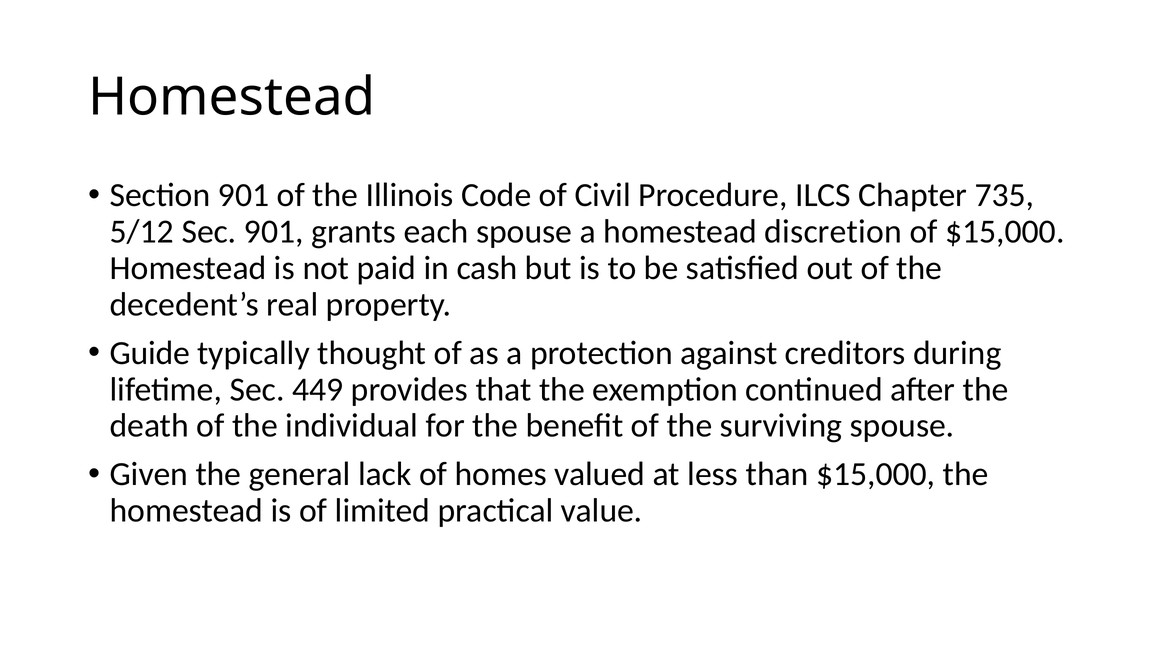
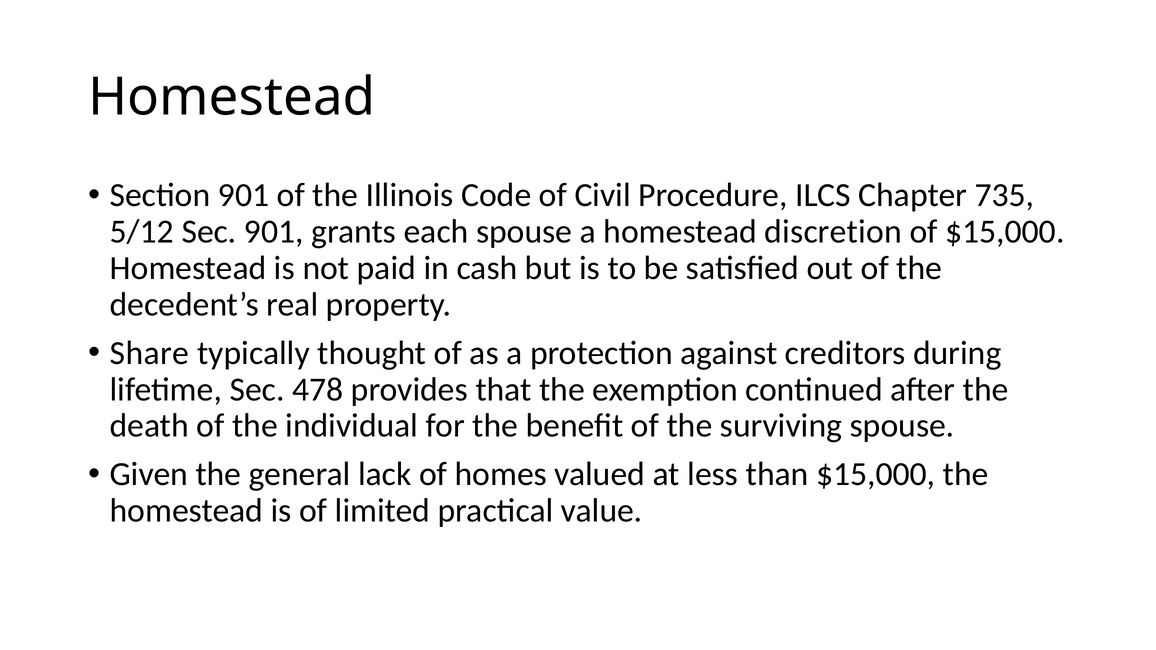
Guide: Guide -> Share
449: 449 -> 478
